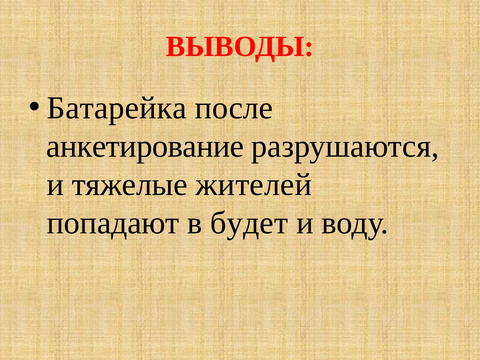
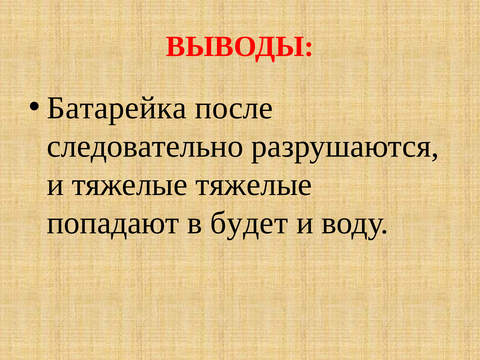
анкетирование: анкетирование -> следовательно
тяжелые жителей: жителей -> тяжелые
